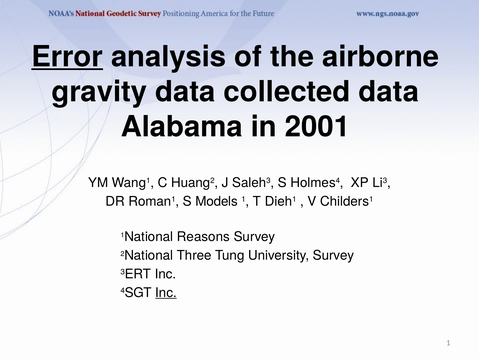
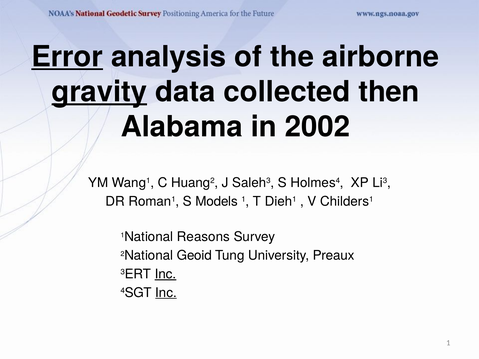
gravity underline: none -> present
collected data: data -> then
2001: 2001 -> 2002
Three: Three -> Geoid
University Survey: Survey -> Preaux
Inc at (166, 274) underline: none -> present
